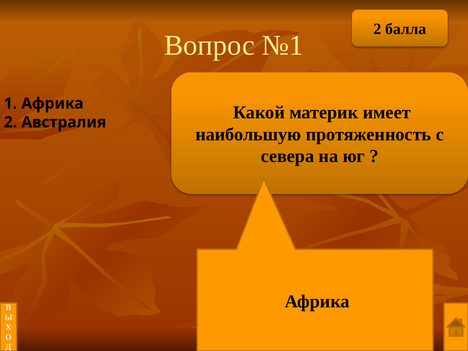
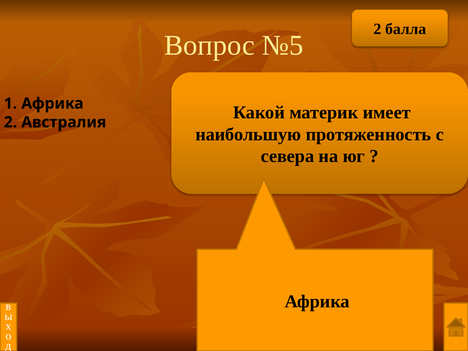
№1: №1 -> №5
